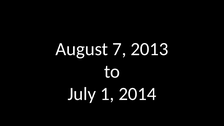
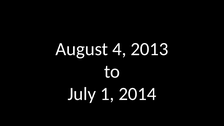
7: 7 -> 4
